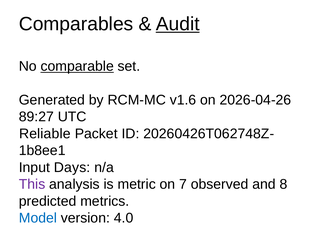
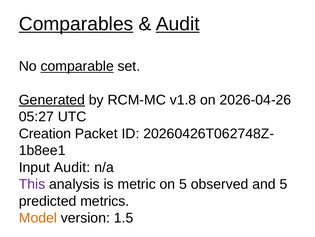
Comparables underline: none -> present
Generated underline: none -> present
v1.6: v1.6 -> v1.8
89:27: 89:27 -> 05:27
Reliable: Reliable -> Creation
Input Days: Days -> Audit
on 7: 7 -> 5
and 8: 8 -> 5
Model colour: blue -> orange
4.0: 4.0 -> 1.5
